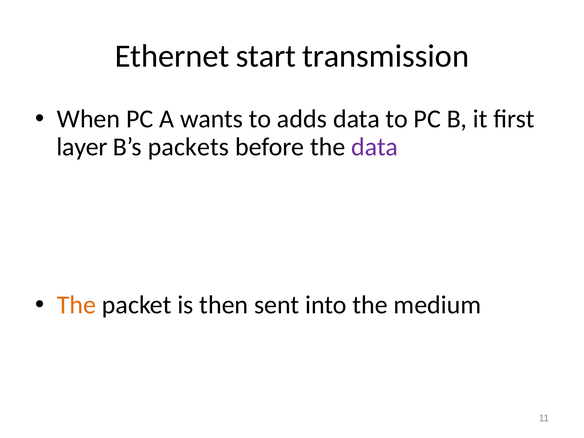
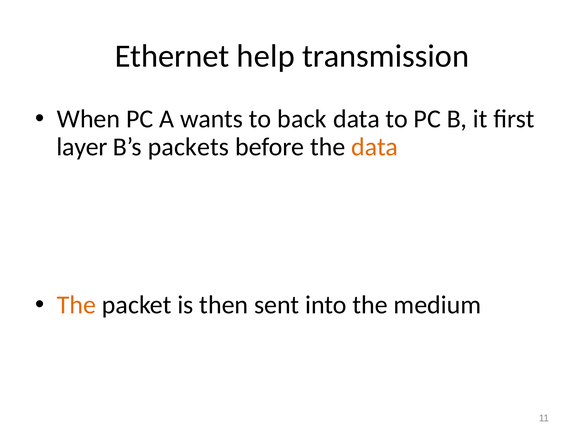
start: start -> help
adds: adds -> back
data at (375, 147) colour: purple -> orange
